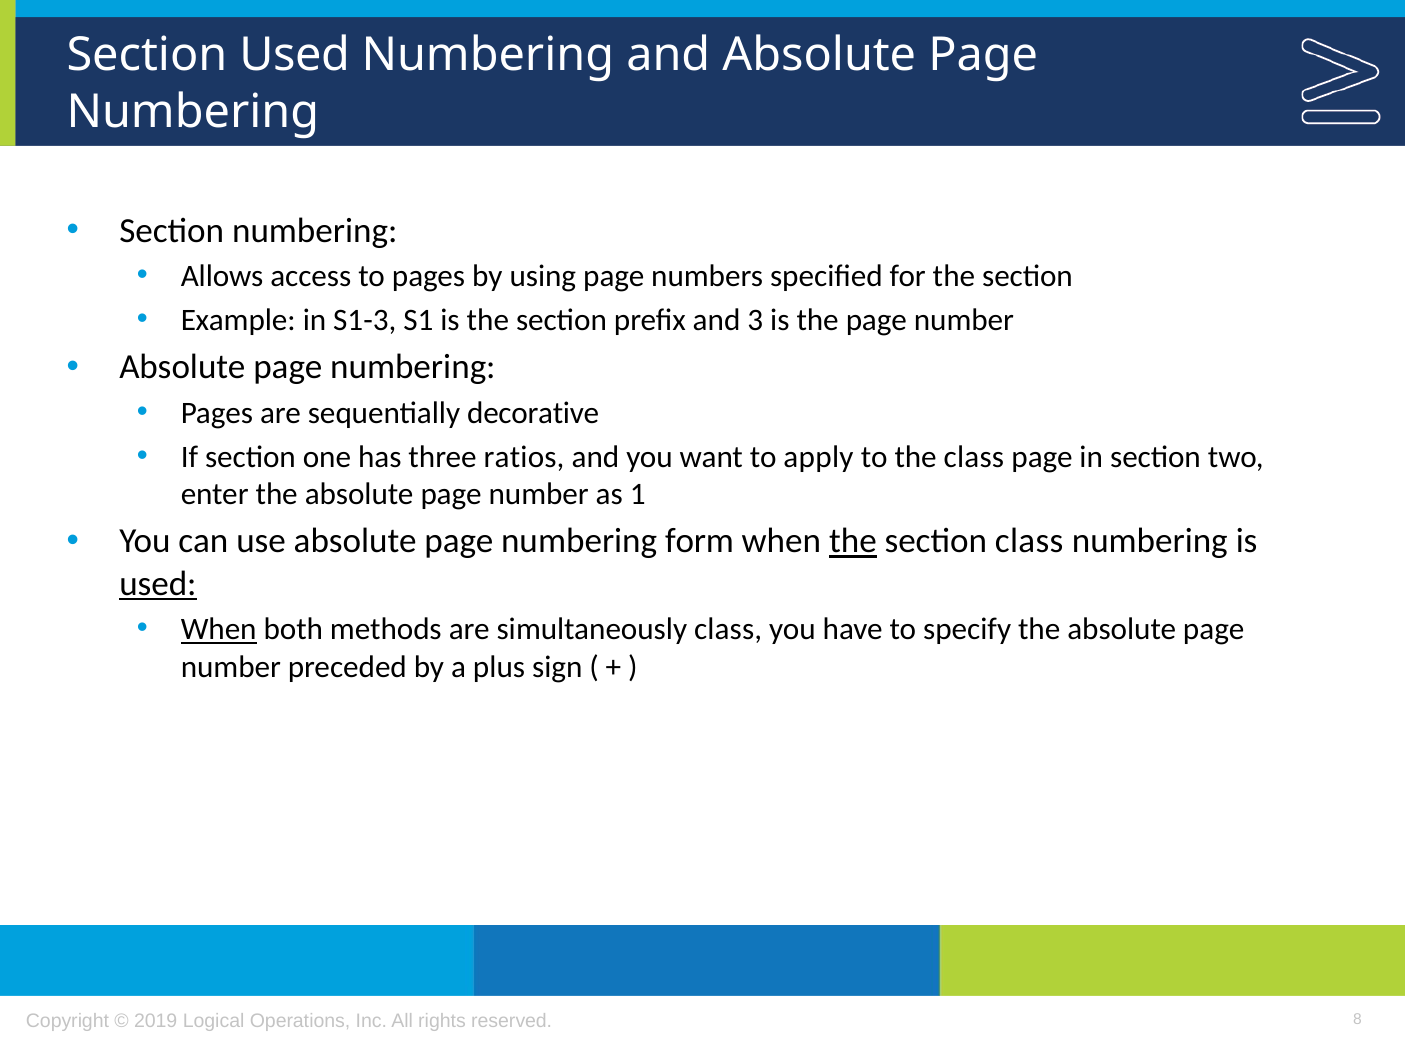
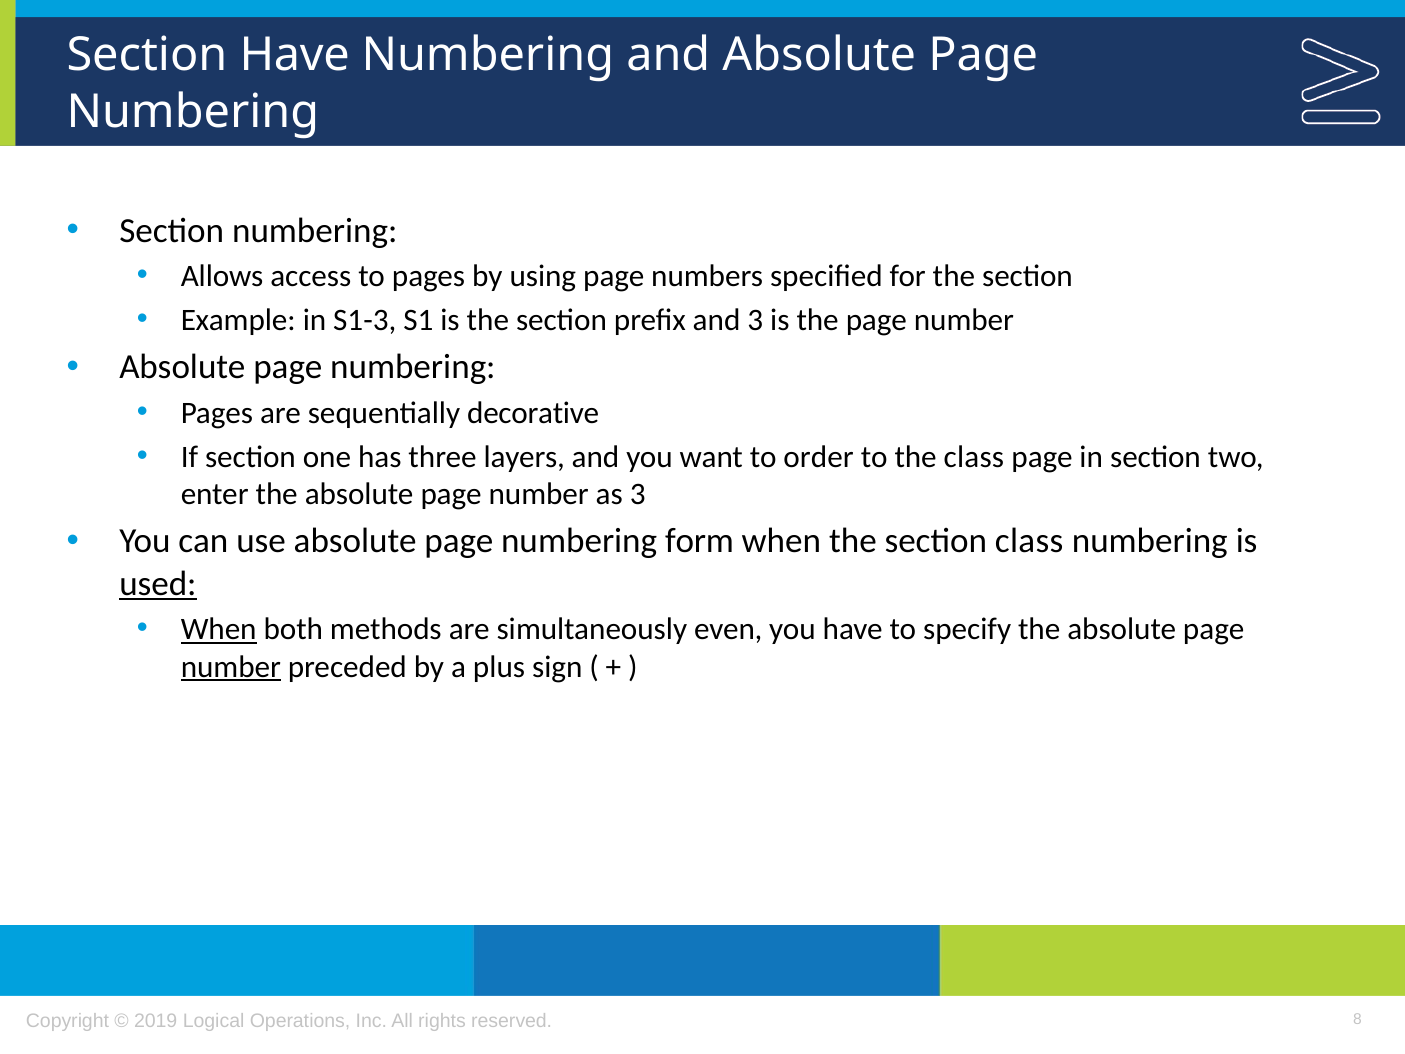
Section Used: Used -> Have
ratios: ratios -> layers
apply: apply -> order
as 1: 1 -> 3
the at (853, 541) underline: present -> none
simultaneously class: class -> even
number at (231, 667) underline: none -> present
